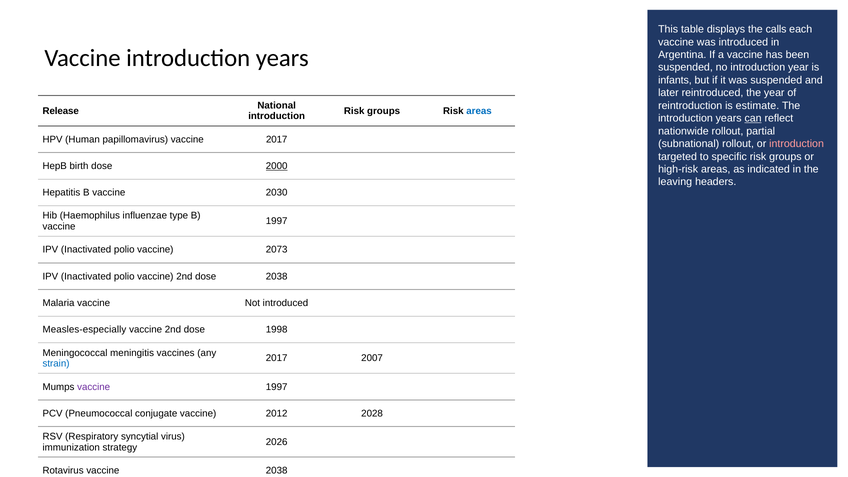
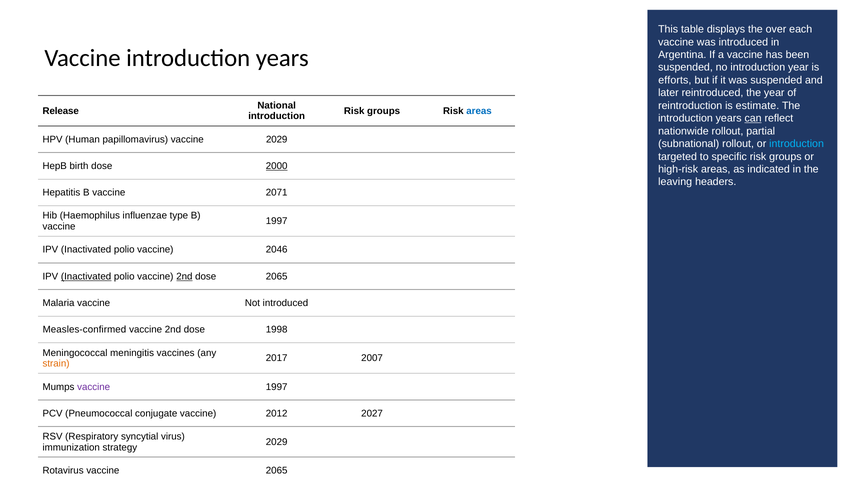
calls: calls -> over
infants: infants -> efforts
vaccine 2017: 2017 -> 2029
introduction at (797, 144) colour: pink -> light blue
2030: 2030 -> 2071
2073: 2073 -> 2046
Inactivated at (86, 276) underline: none -> present
2nd at (184, 276) underline: none -> present
dose 2038: 2038 -> 2065
Measles-especially: Measles-especially -> Measles-confirmed
strain colour: blue -> orange
2028: 2028 -> 2027
2026 at (277, 442): 2026 -> 2029
vaccine 2038: 2038 -> 2065
